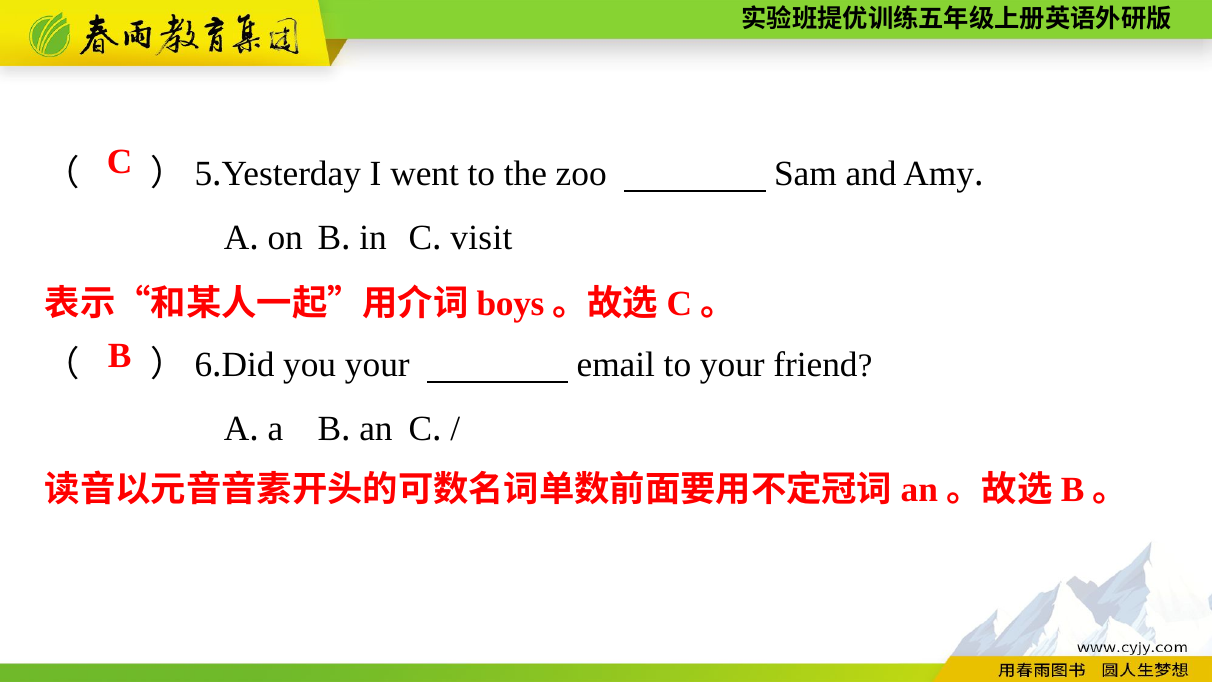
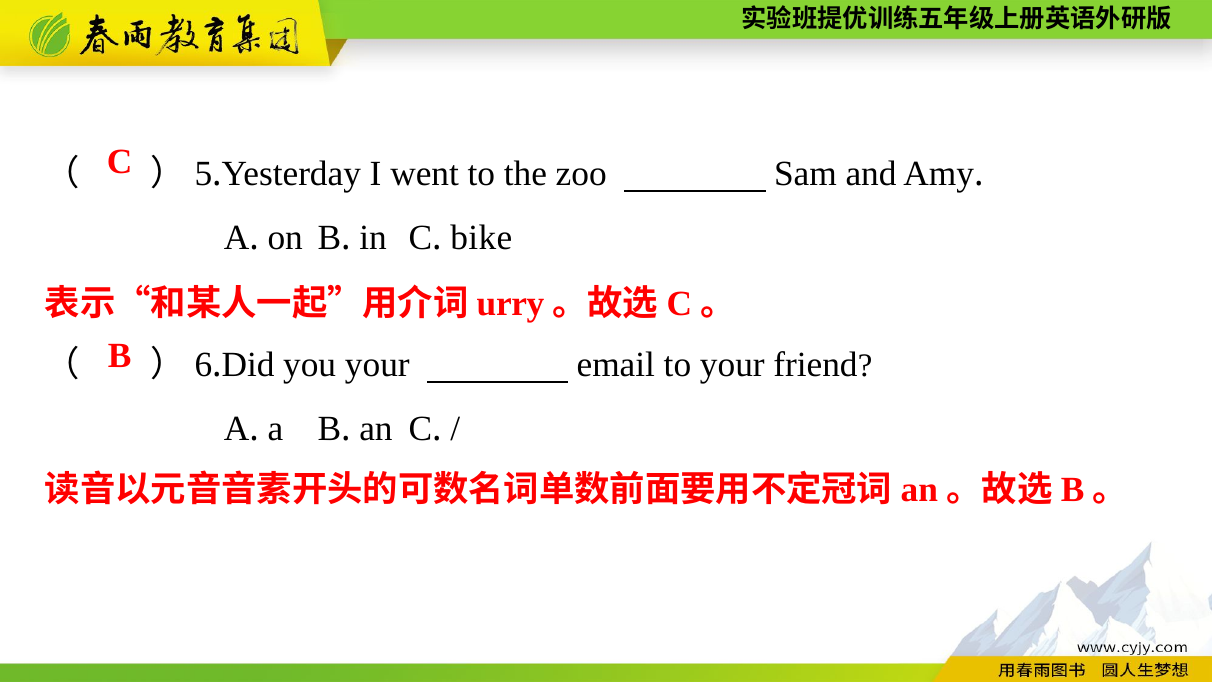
visit: visit -> bike
boys: boys -> urry
